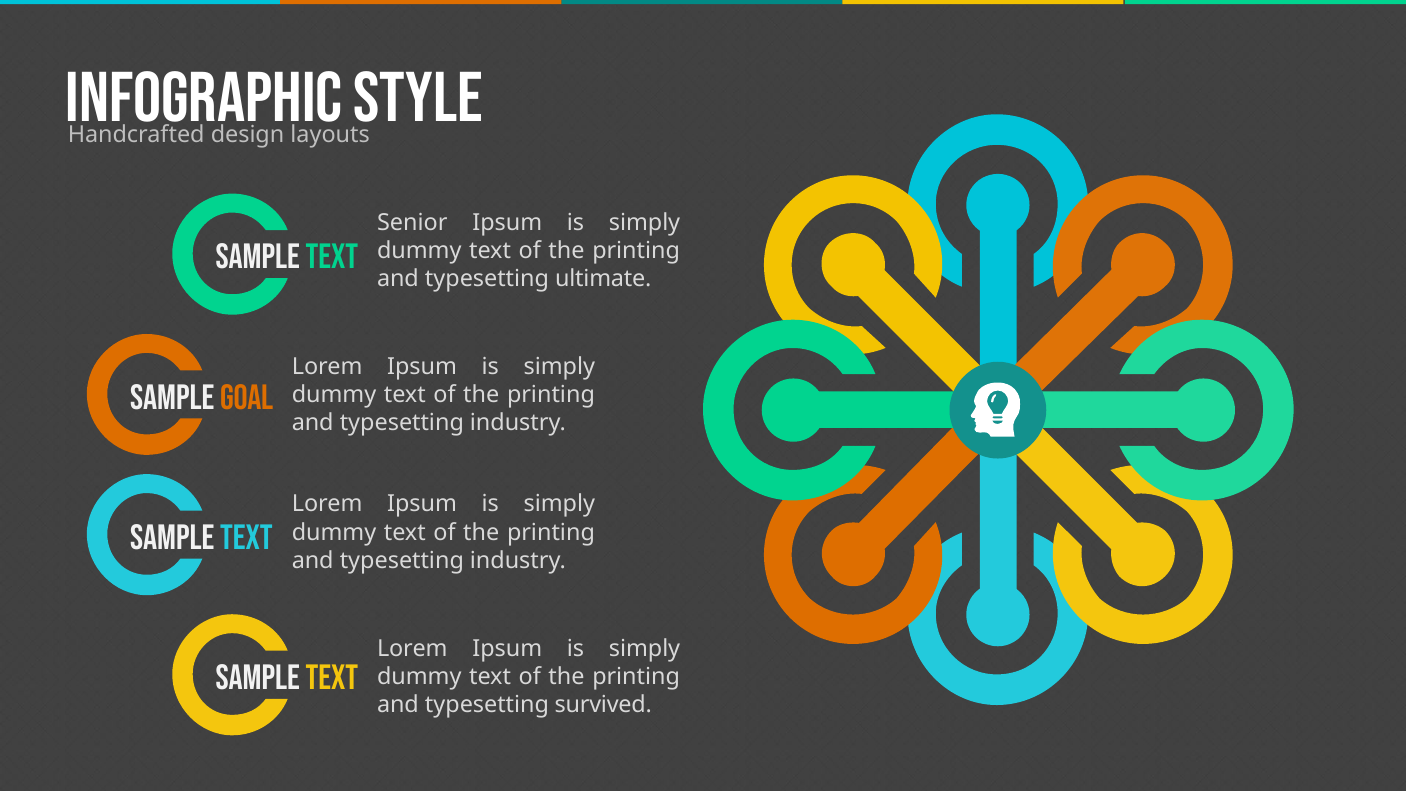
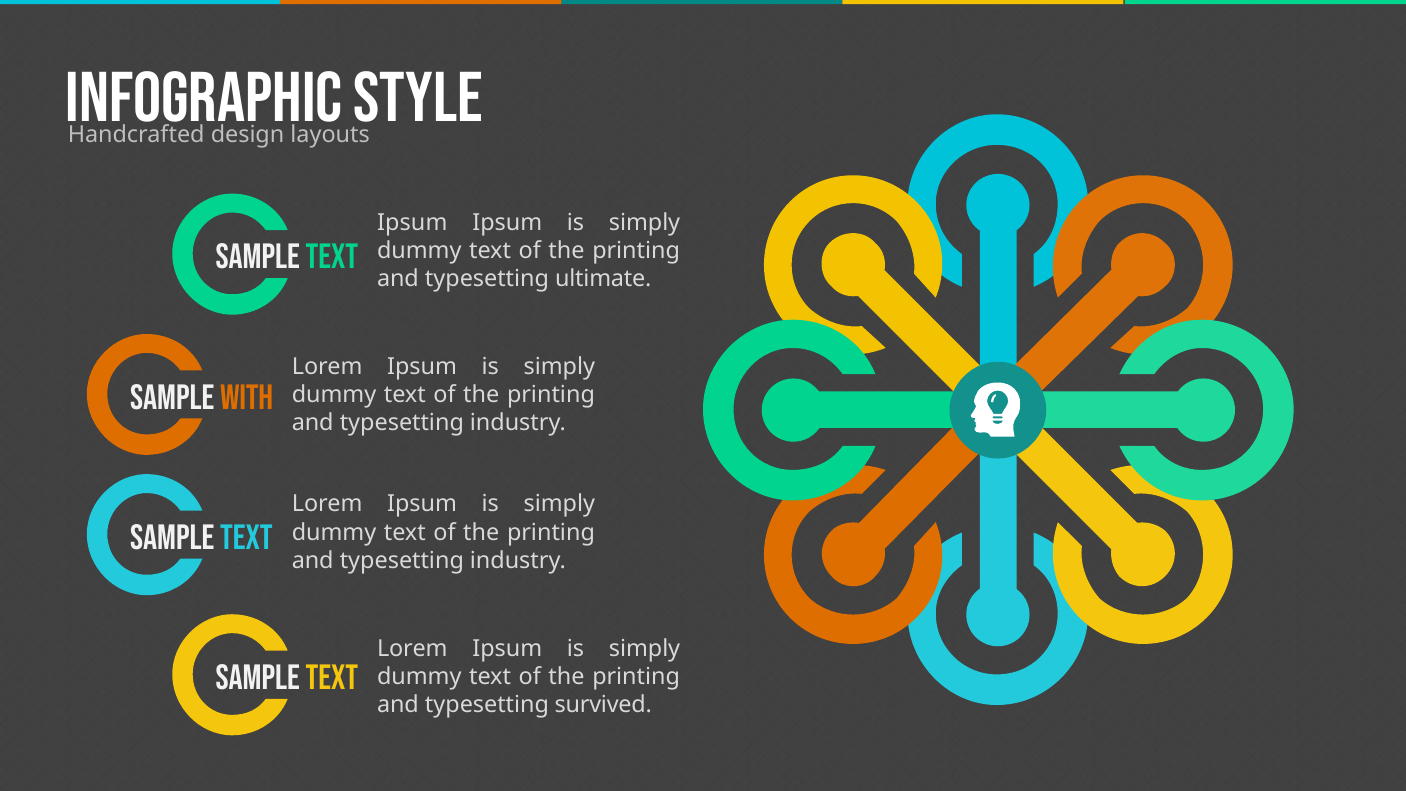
Senior at (412, 222): Senior -> Ipsum
GOAL: GOAL -> WITH
